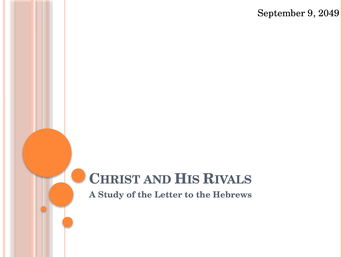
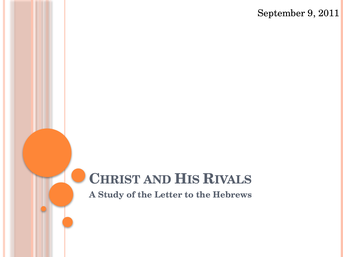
2049: 2049 -> 2011
